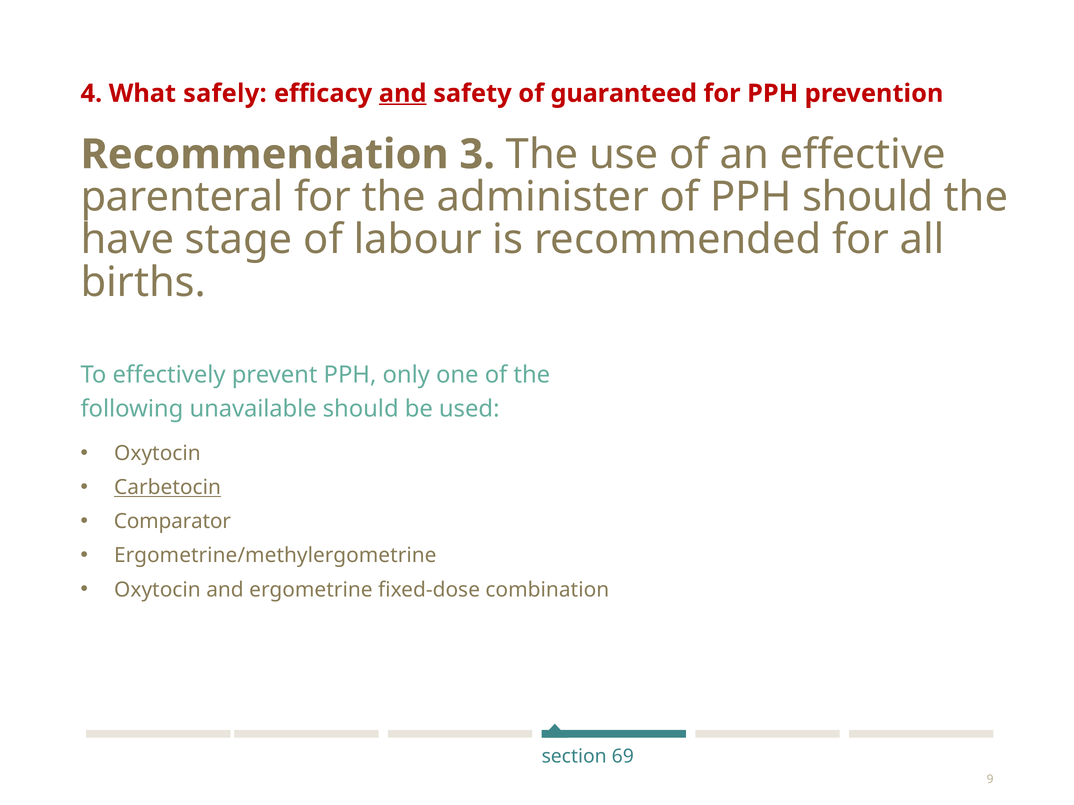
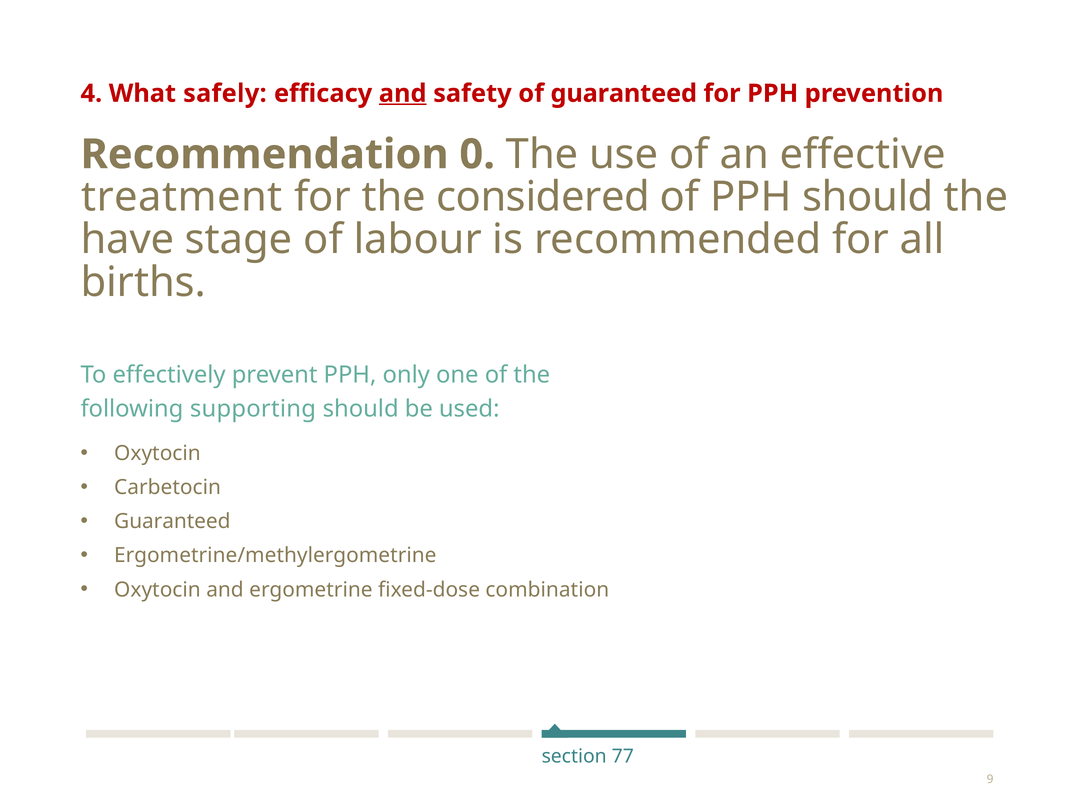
3: 3 -> 0
parenteral: parenteral -> treatment
administer: administer -> considered
unavailable: unavailable -> supporting
Carbetocin underline: present -> none
Comparator at (172, 522): Comparator -> Guaranteed
69: 69 -> 77
